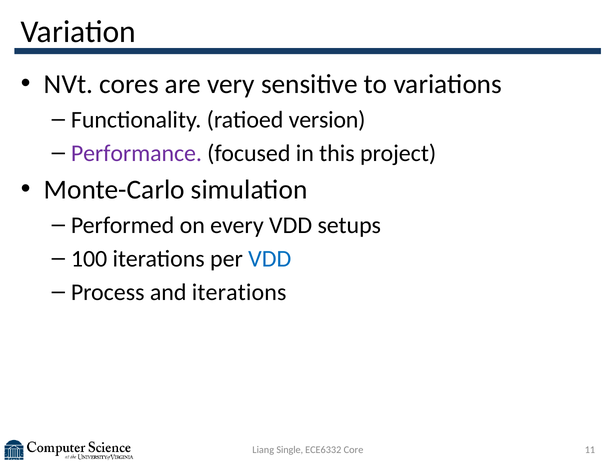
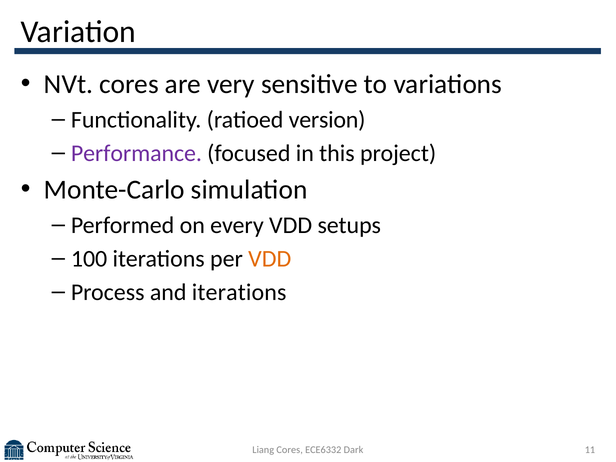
VDD at (270, 259) colour: blue -> orange
Liang Single: Single -> Cores
Core: Core -> Dark
